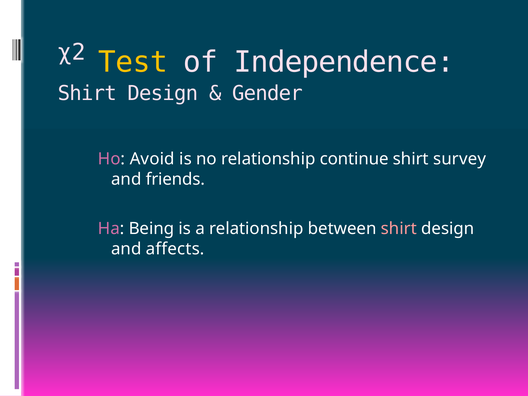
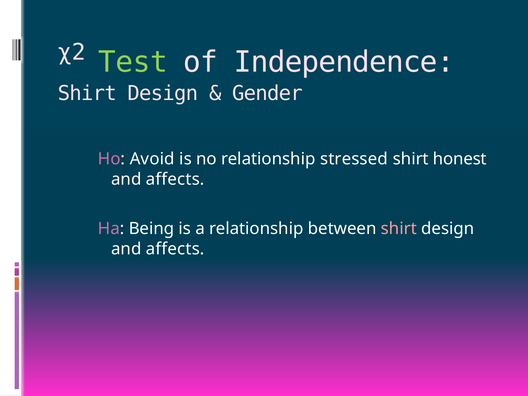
Test colour: yellow -> light green
continue: continue -> stressed
survey: survey -> honest
friends at (175, 179): friends -> affects
